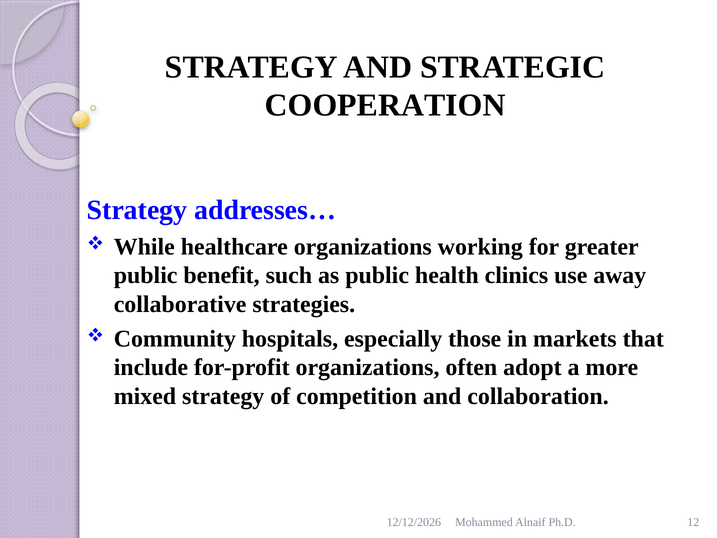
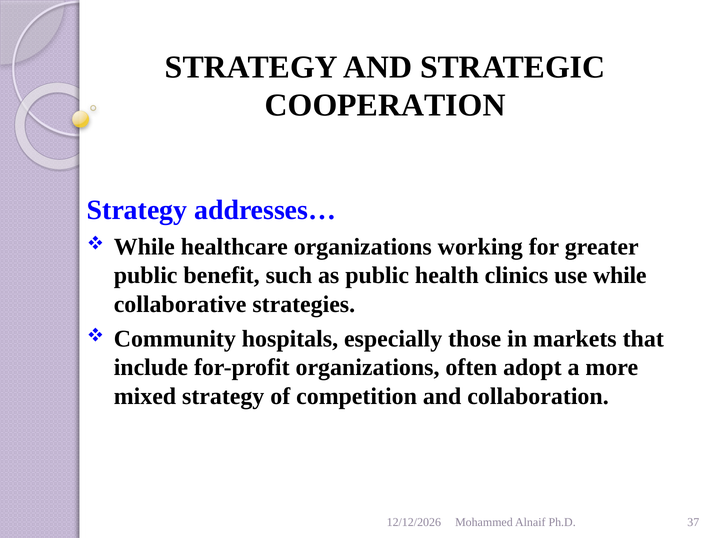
use away: away -> while
12: 12 -> 37
